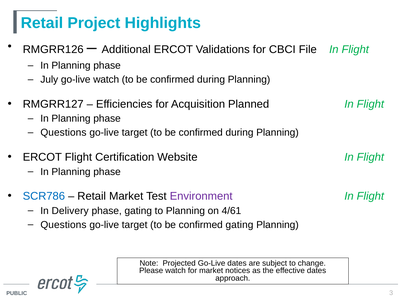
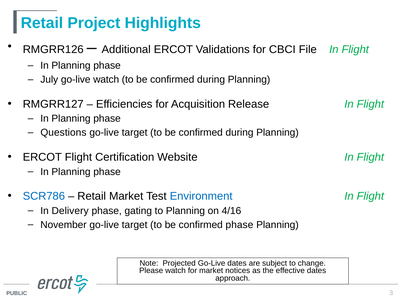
Planned: Planned -> Release
Environment colour: purple -> blue
4/61: 4/61 -> 4/16
Questions at (63, 225): Questions -> November
confirmed gating: gating -> phase
